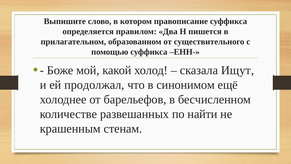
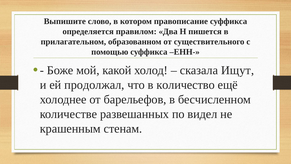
синонимом: синонимом -> количество
найти: найти -> видел
